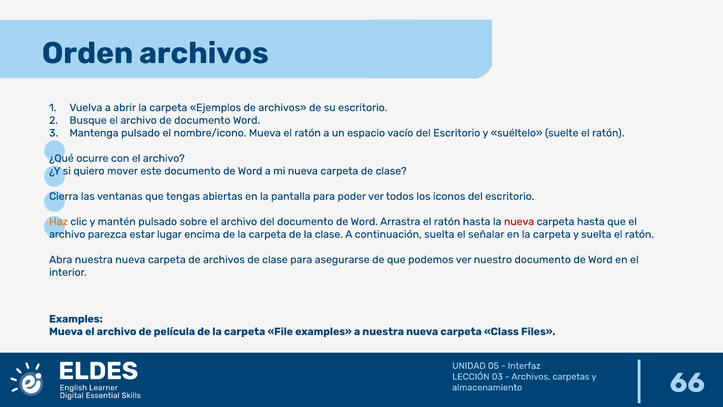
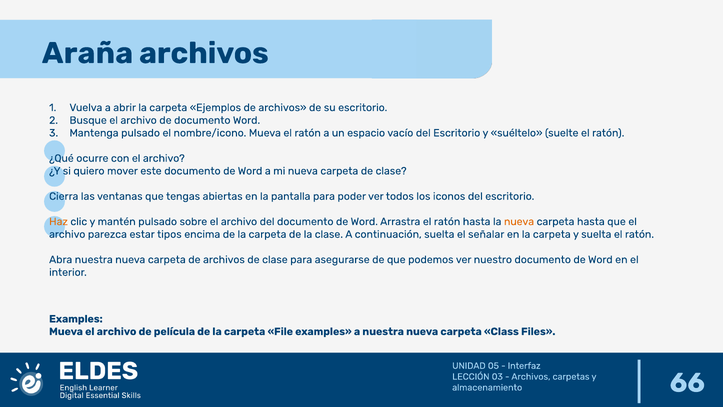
Orden: Orden -> Araña
nueva at (519, 221) colour: red -> orange
lugar: lugar -> tipos
